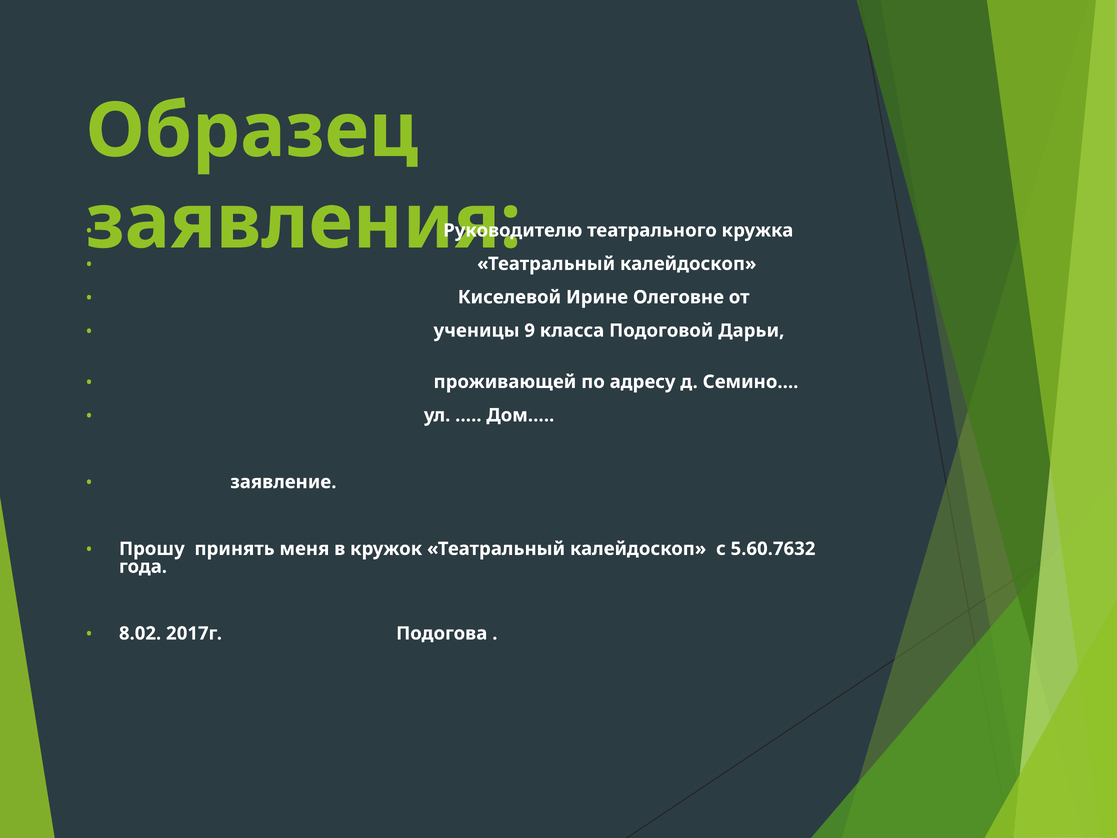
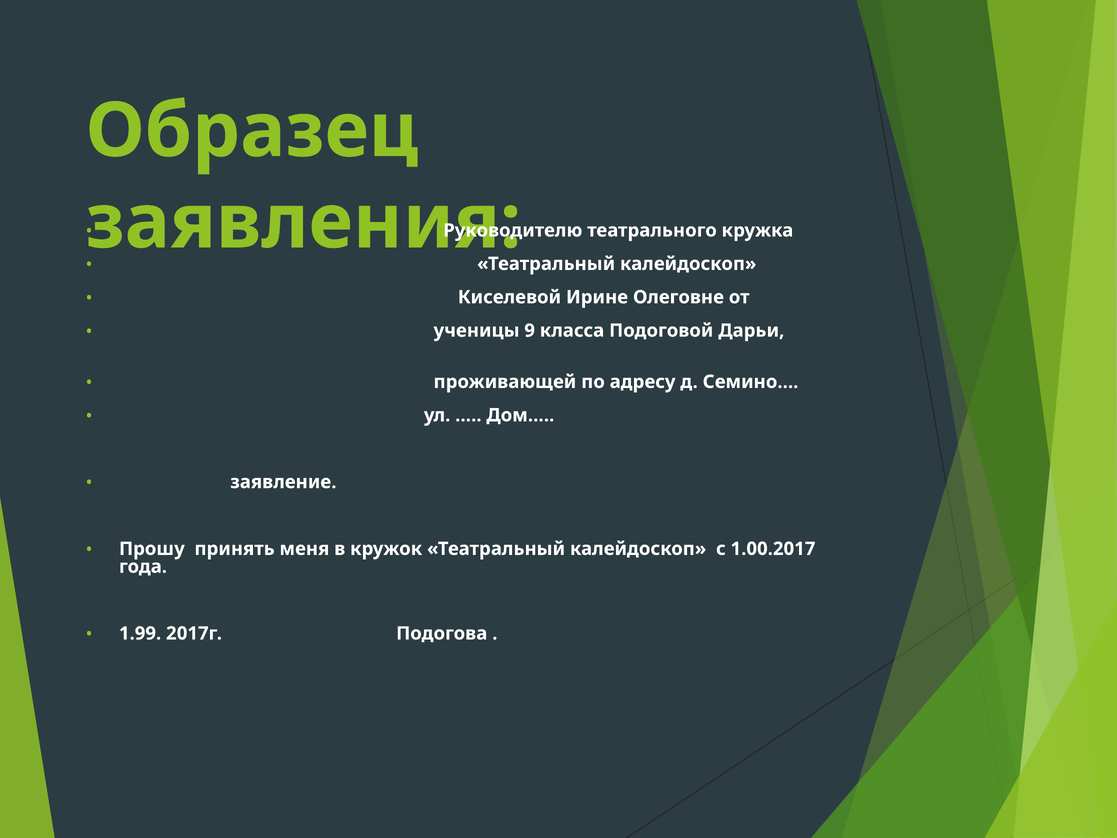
5.60.7632: 5.60.7632 -> 1.00.2017
8.02: 8.02 -> 1.99
